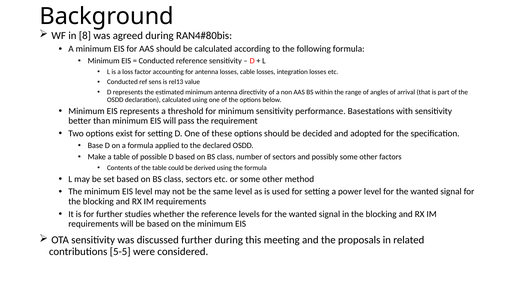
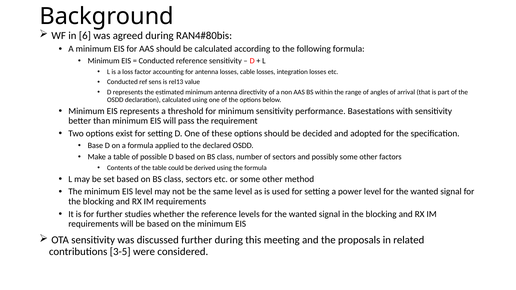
8: 8 -> 6
5-5: 5-5 -> 3-5
